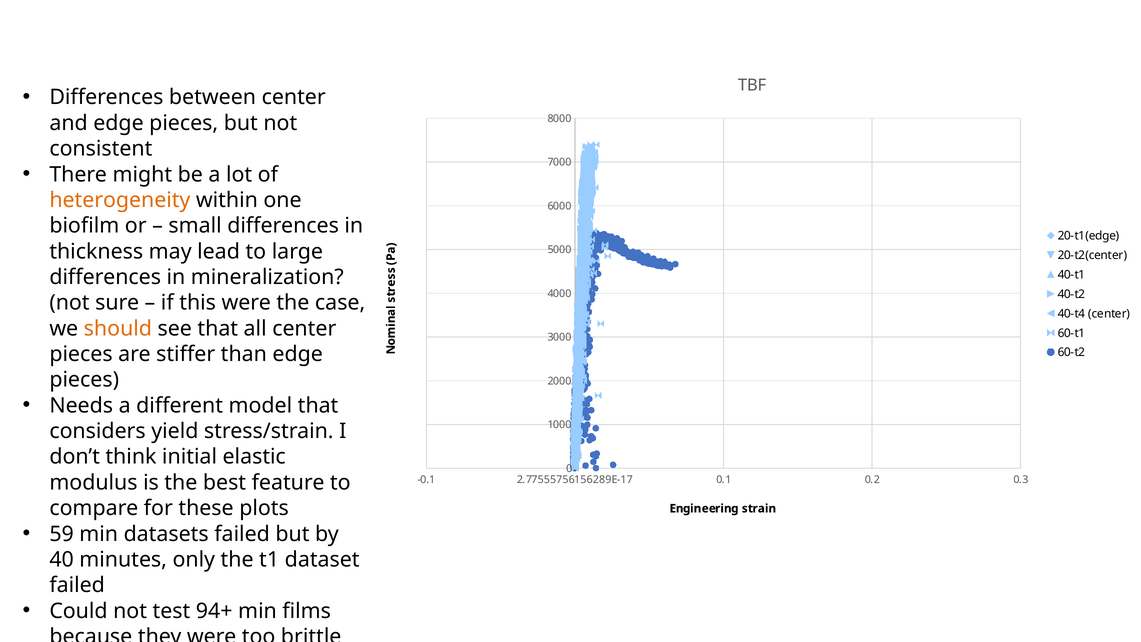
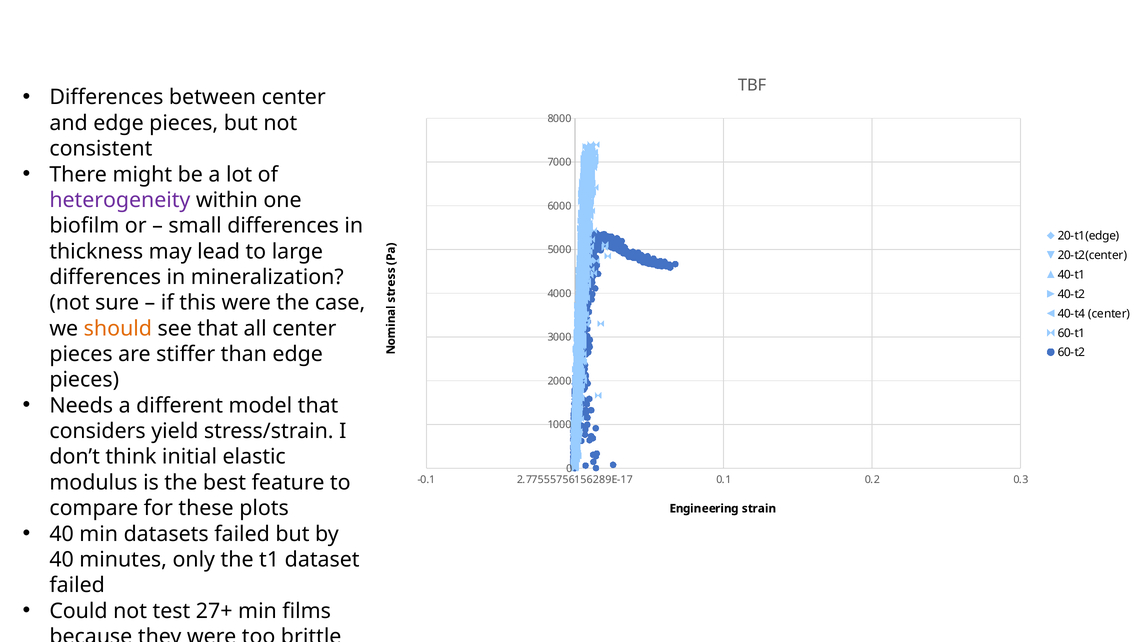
heterogeneity colour: orange -> purple
59 at (62, 534): 59 -> 40
94+: 94+ -> 27+
